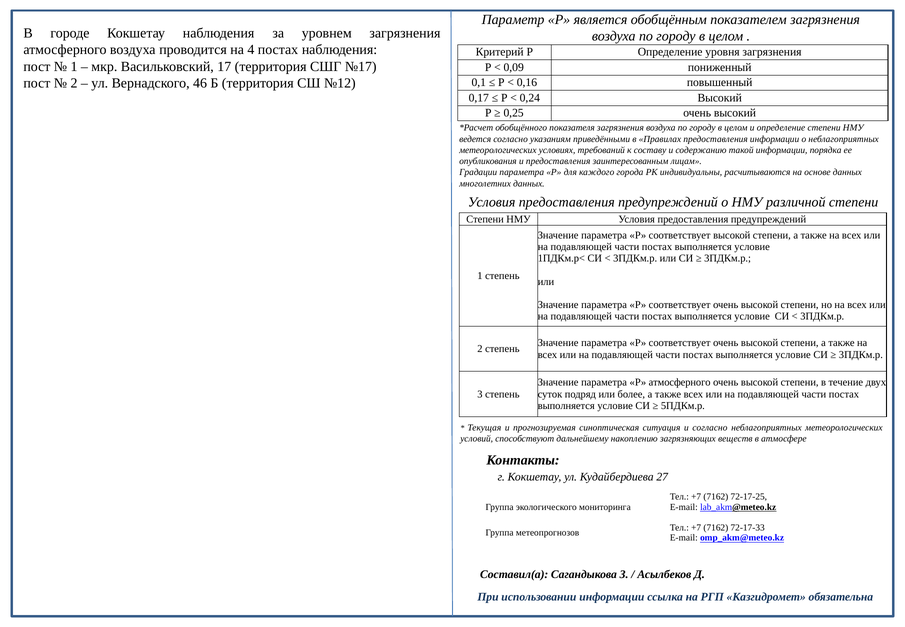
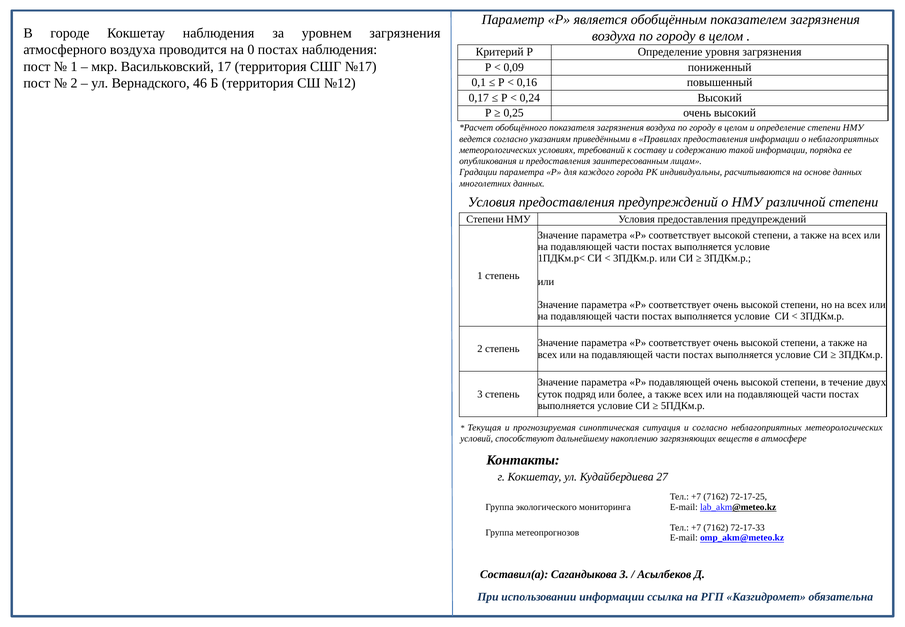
4: 4 -> 0
Р атмосферного: атмосферного -> подавляющей
